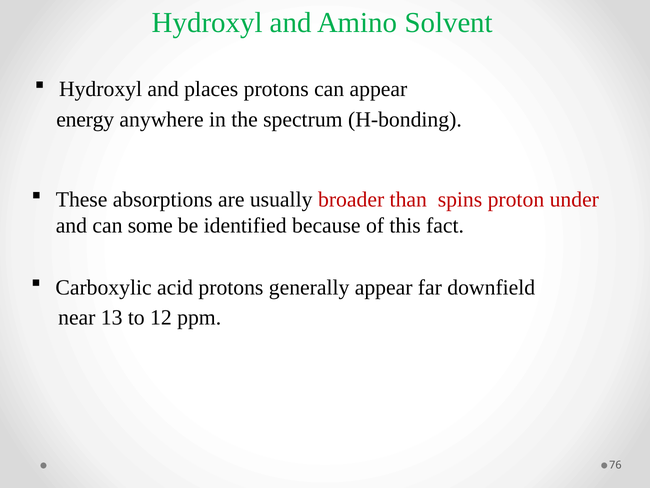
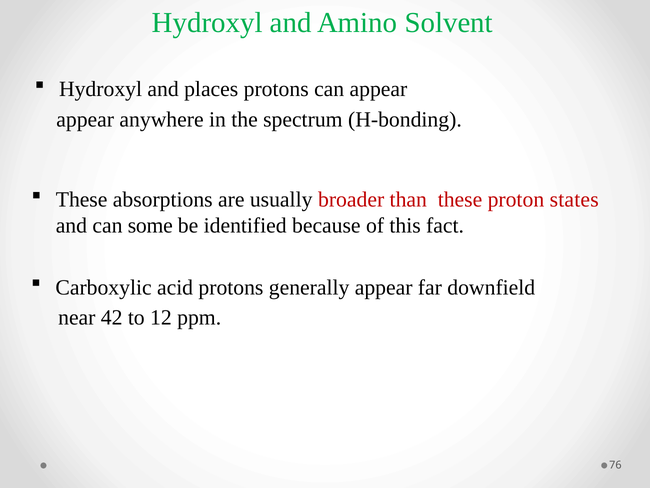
energy at (85, 119): energy -> appear
than spins: spins -> these
under: under -> states
13: 13 -> 42
